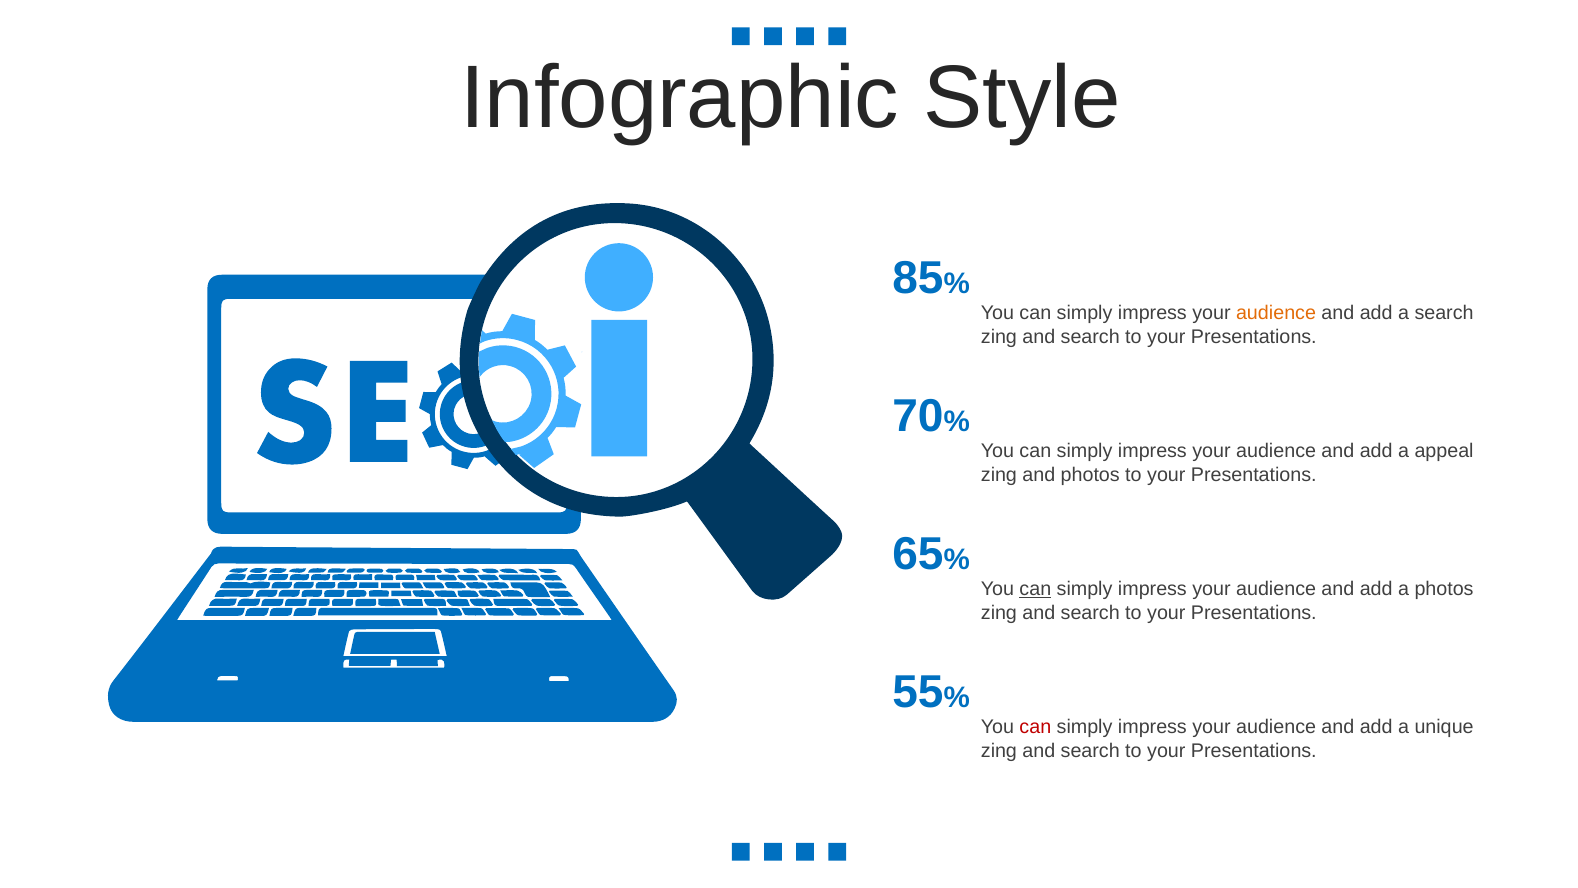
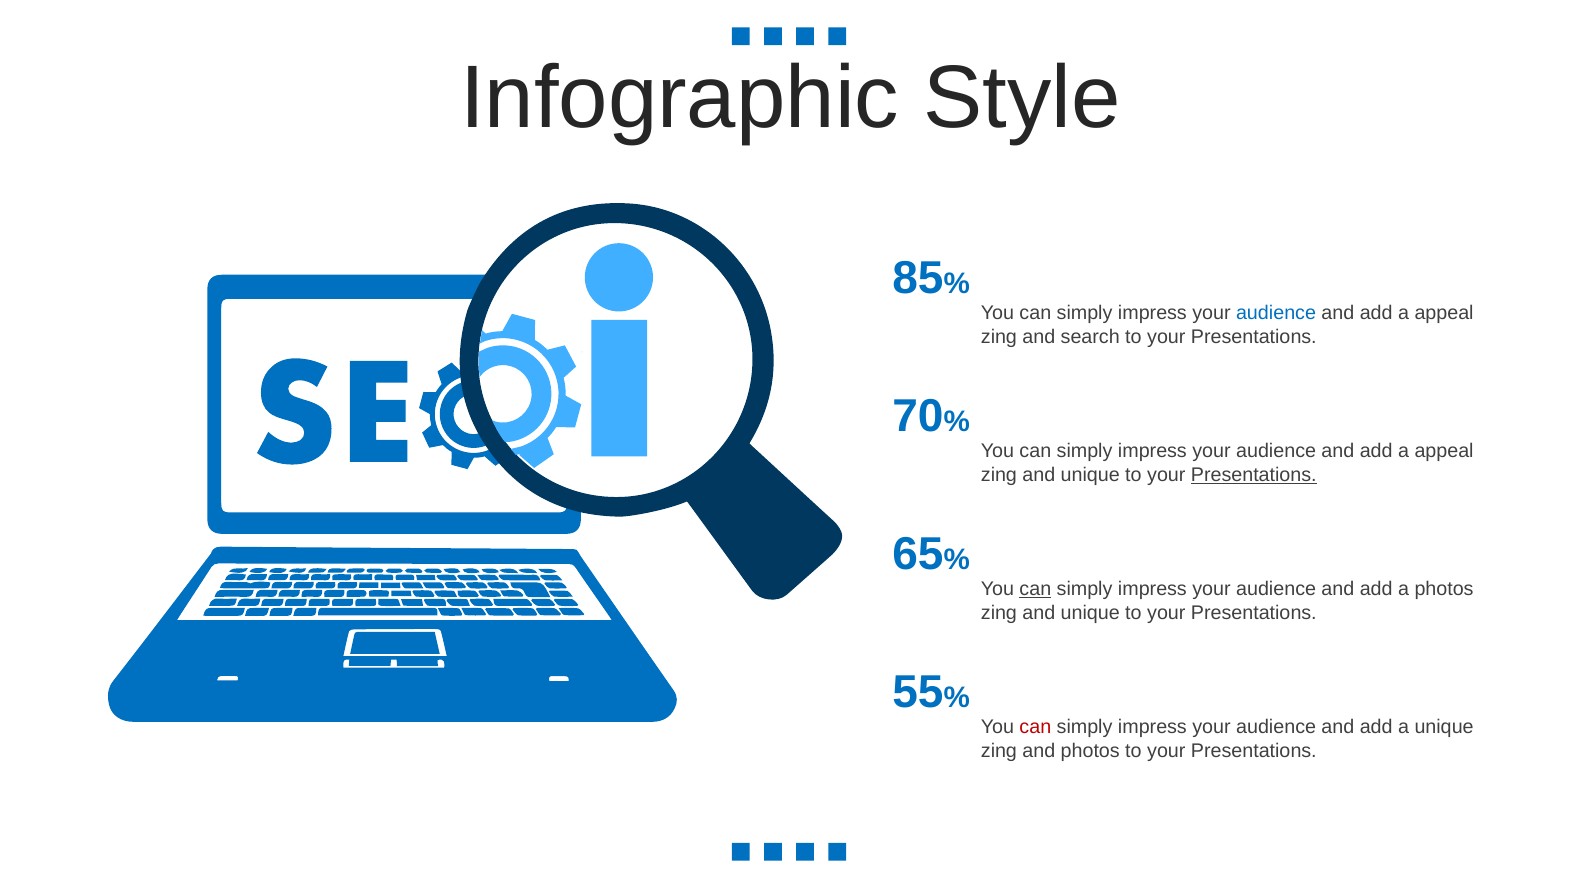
audience at (1276, 313) colour: orange -> blue
search at (1444, 313): search -> appeal
photos at (1090, 475): photos -> unique
Presentations at (1254, 475) underline: none -> present
search at (1090, 613): search -> unique
search at (1090, 751): search -> photos
